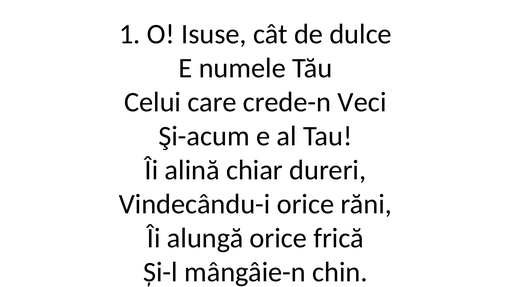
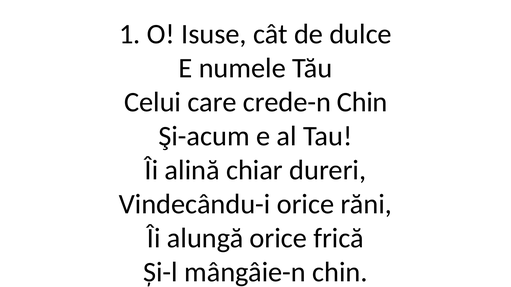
crede-n Veci: Veci -> Chin
